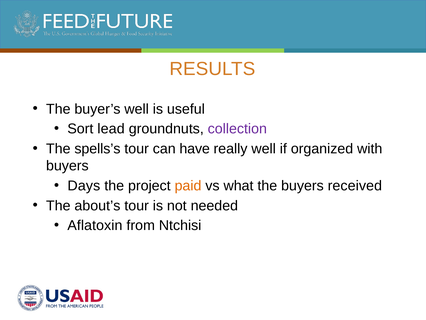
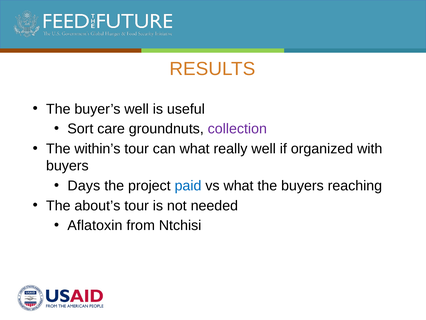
lead: lead -> care
spells’s: spells’s -> within’s
can have: have -> what
paid colour: orange -> blue
received: received -> reaching
